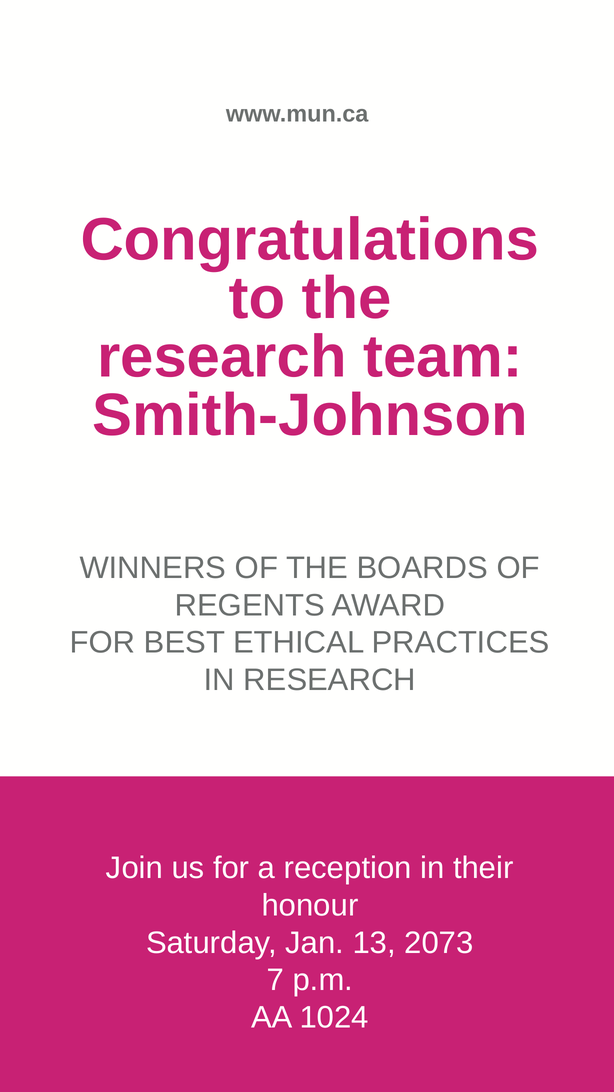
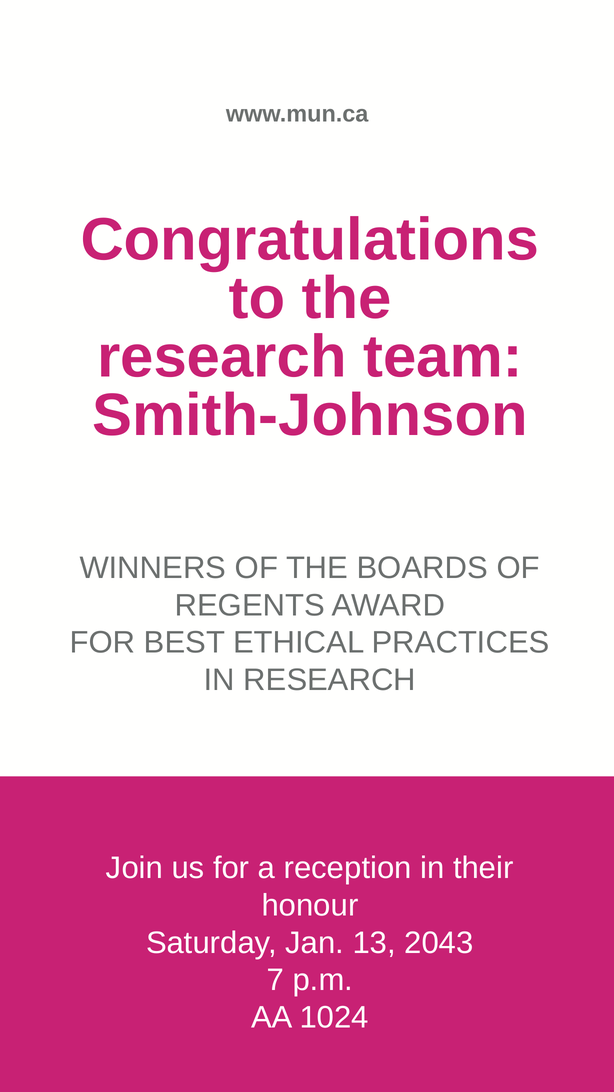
2073: 2073 -> 2043
